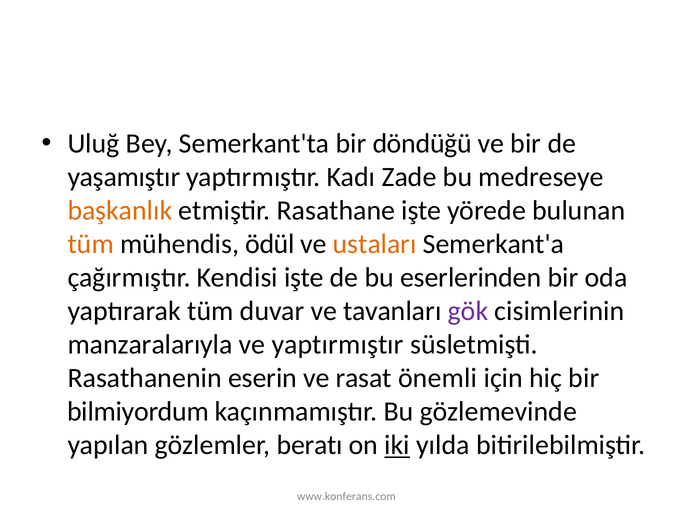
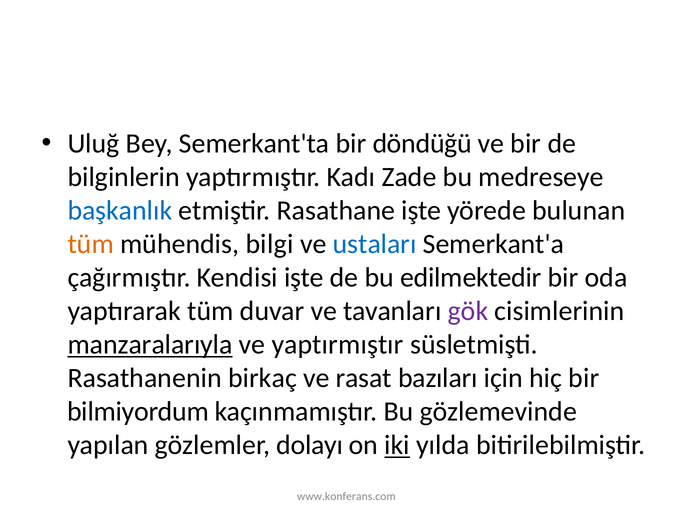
yaşamıştır: yaşamıştır -> bilginlerin
başkanlık colour: orange -> blue
ödül: ödül -> bilgi
ustaları colour: orange -> blue
eserlerinden: eserlerinden -> edilmektedir
manzaralarıyla underline: none -> present
eserin: eserin -> birkaç
önemli: önemli -> bazıları
beratı: beratı -> dolayı
